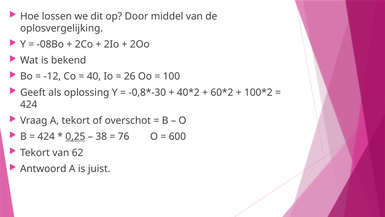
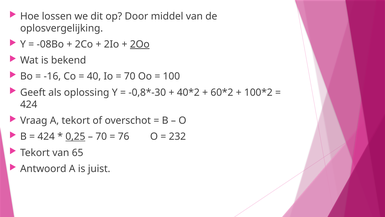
2Oo underline: none -> present
-12: -12 -> -16
26 at (130, 76): 26 -> 70
38 at (101, 136): 38 -> 70
600: 600 -> 232
62: 62 -> 65
